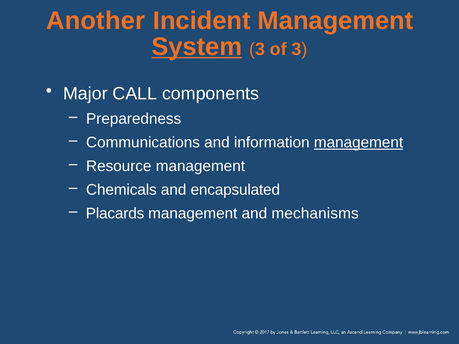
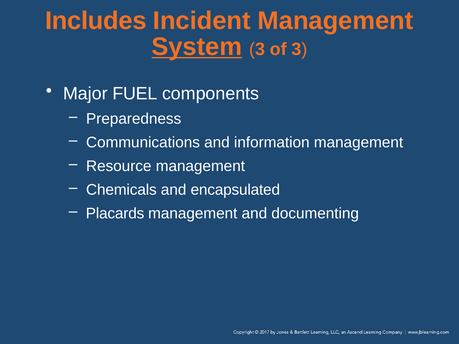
Another: Another -> Includes
CALL: CALL -> FUEL
management at (359, 143) underline: present -> none
mechanisms: mechanisms -> documenting
